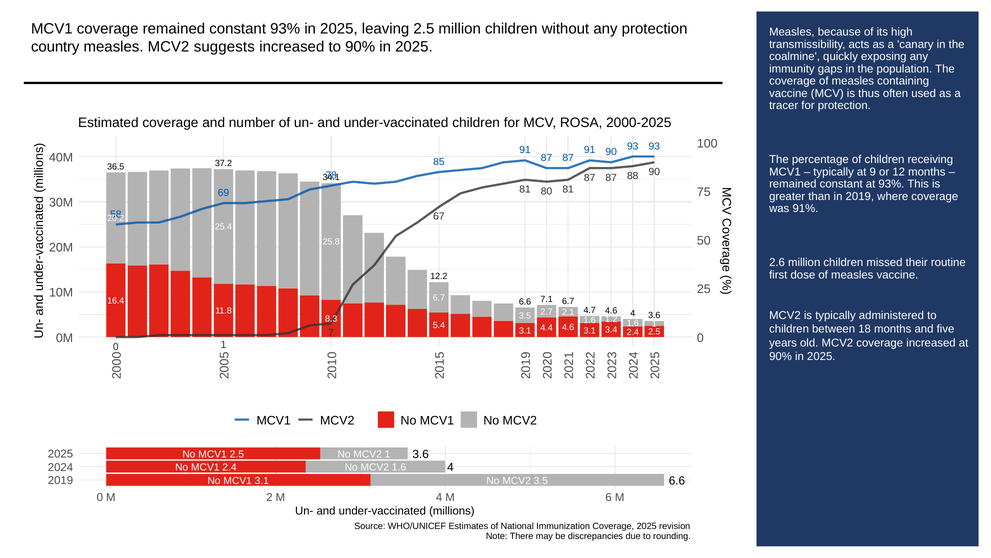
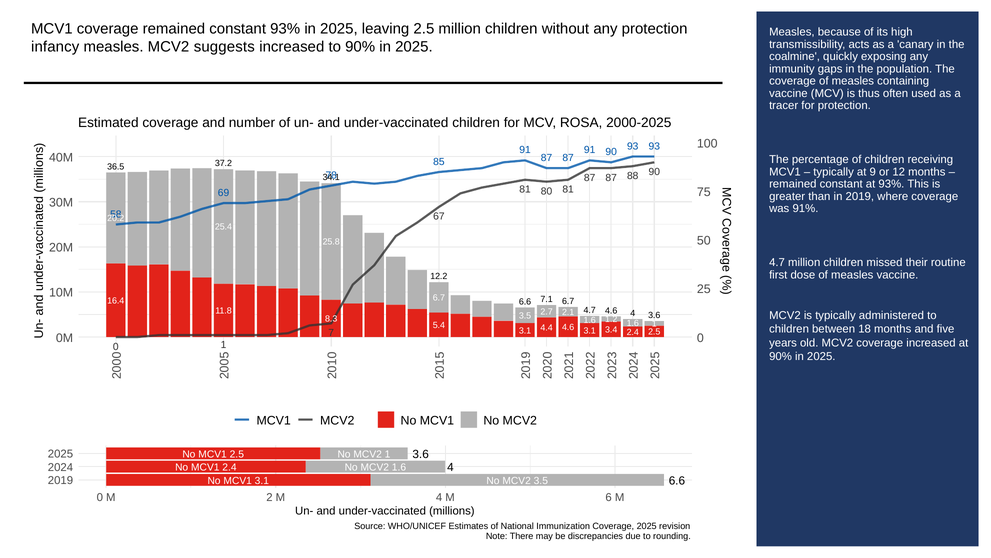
country: country -> infancy
2.6 at (777, 262): 2.6 -> 4.7
